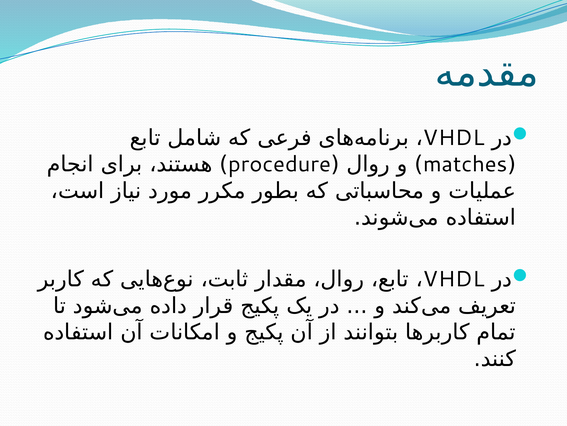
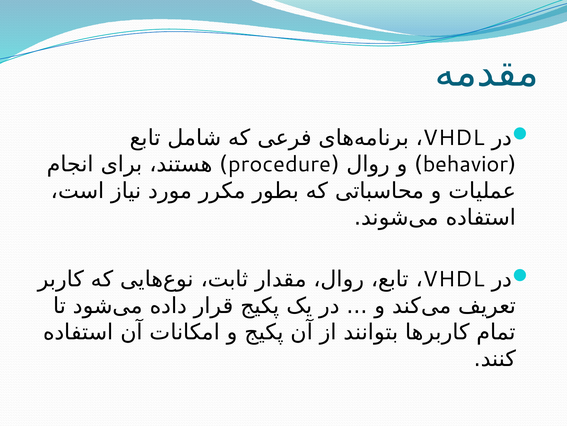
matches: matches -> behavior
